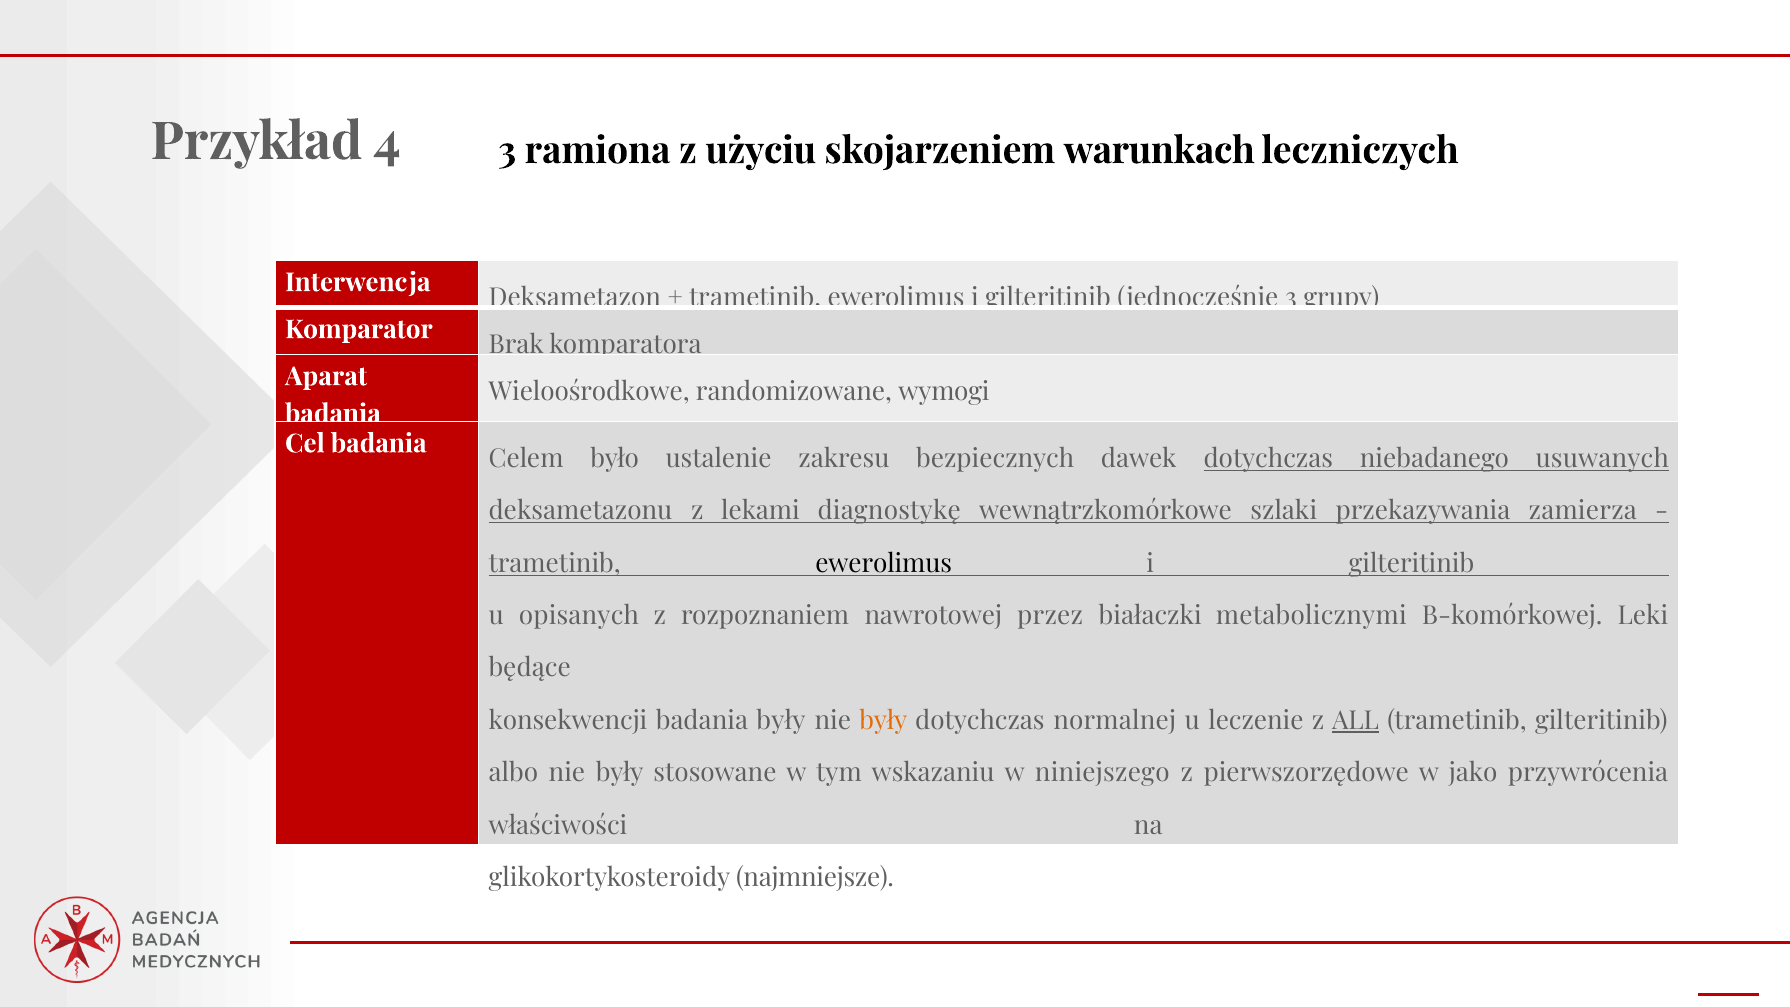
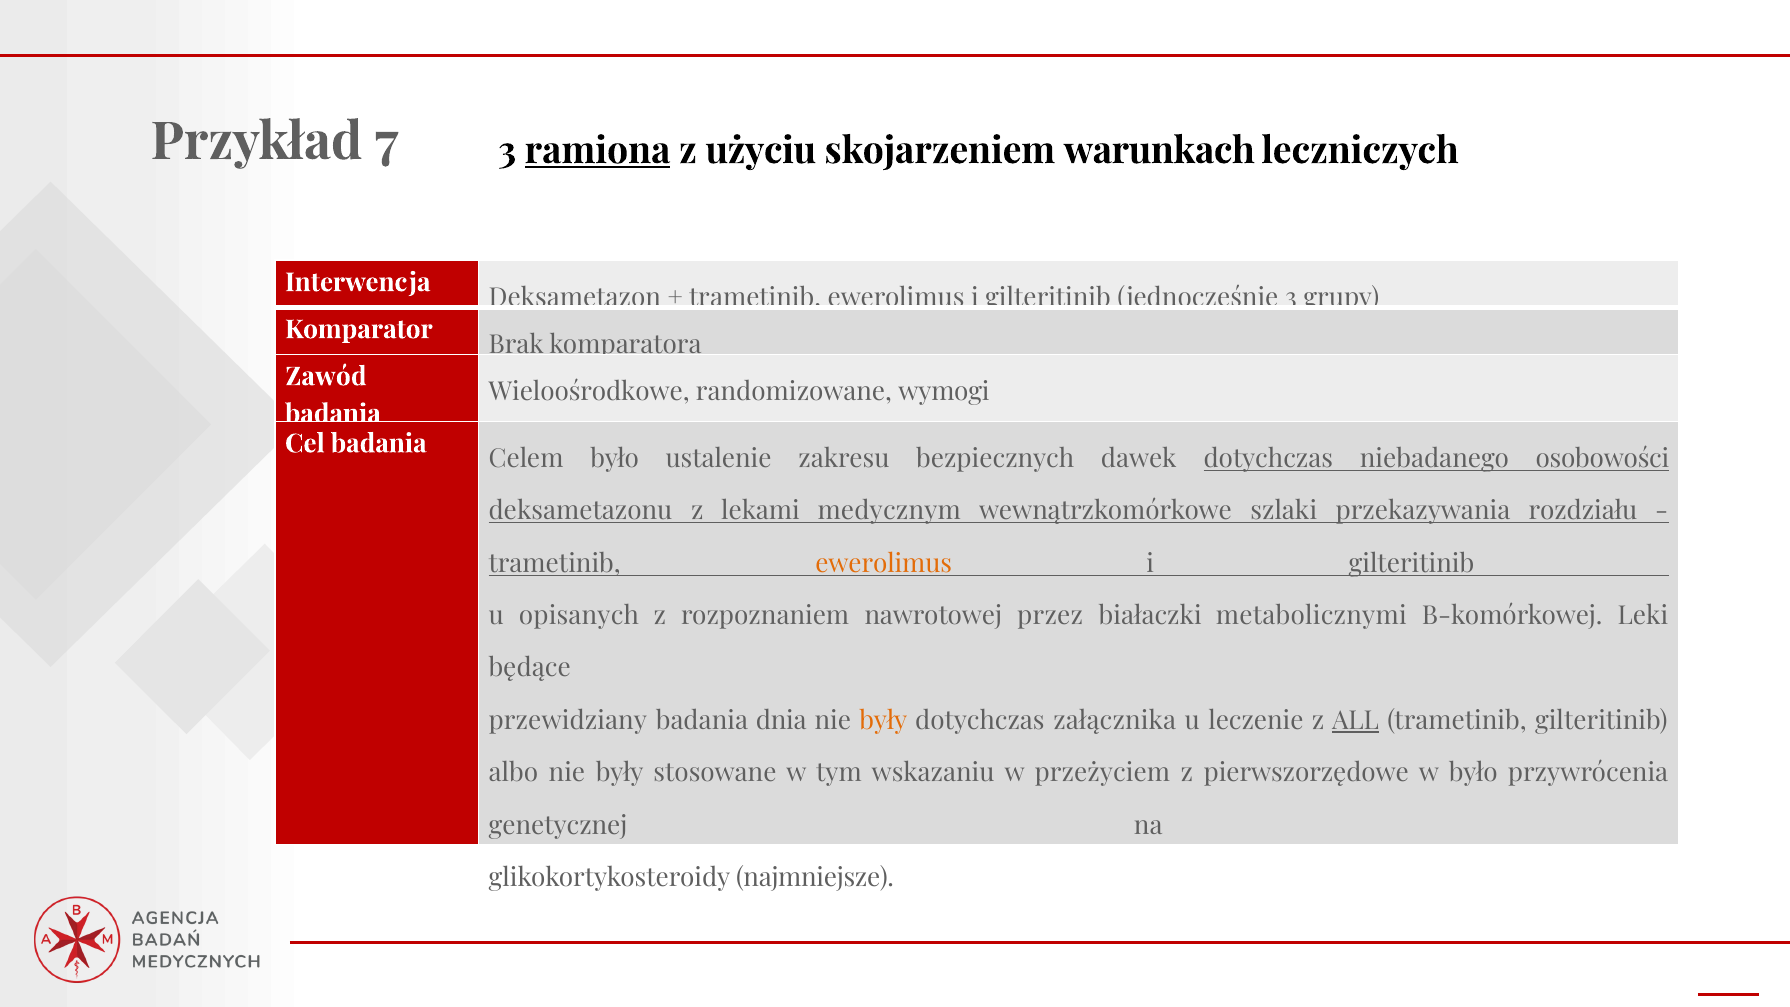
4: 4 -> 7
ramiona underline: none -> present
Aparat: Aparat -> Zawód
usuwanych: usuwanych -> osobowości
diagnostykę: diagnostykę -> medycznym
zamierza: zamierza -> rozdziału
ewerolimus at (884, 563) colour: black -> orange
konsekwencji: konsekwencji -> przewidziany
badania były: były -> dnia
normalnej: normalnej -> załącznika
niniejszego: niniejszego -> przeżyciem
w jako: jako -> było
właściwości: właściwości -> genetycznej
